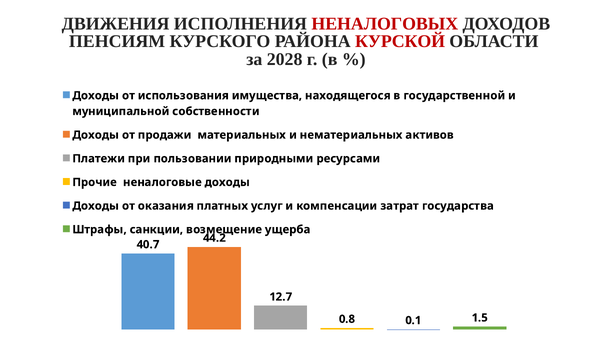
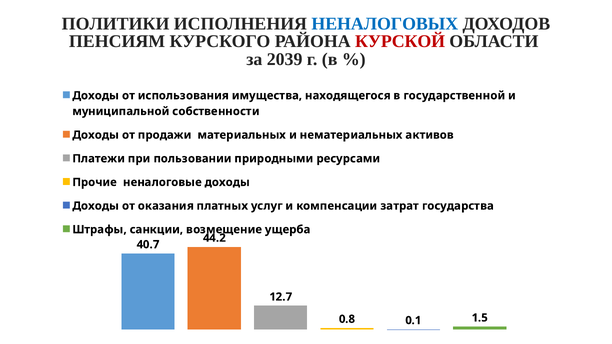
ДВИЖЕНИЯ: ДВИЖЕНИЯ -> ПОЛИТИКИ
НЕНАЛОГОВЫХ colour: red -> blue
2028: 2028 -> 2039
